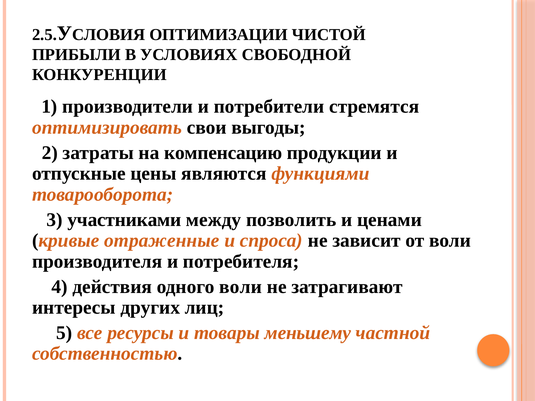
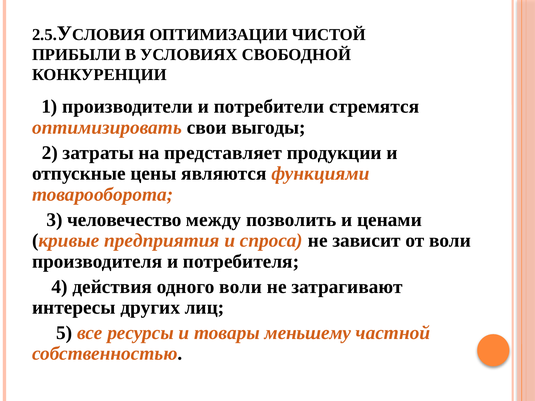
компенсацию: компенсацию -> представляет
участниками: участниками -> человечество
отраженные: отраженные -> предприятия
